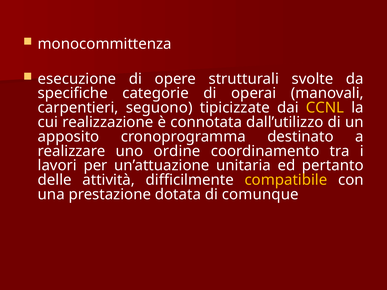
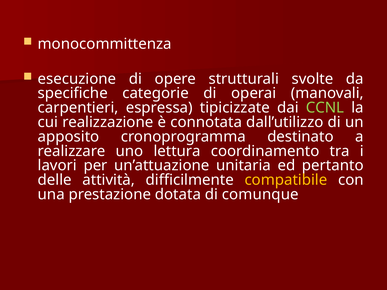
seguono: seguono -> espressa
CCNL colour: yellow -> light green
ordine: ordine -> lettura
